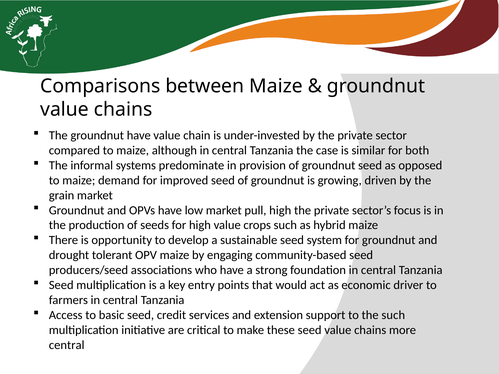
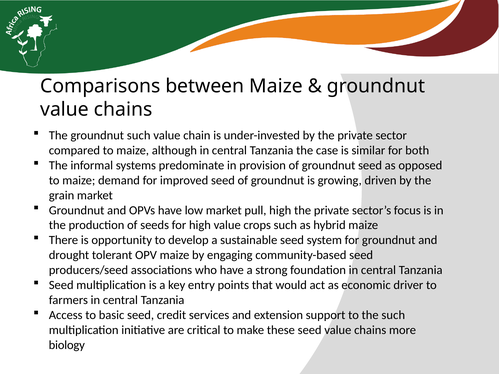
groundnut have: have -> such
central at (67, 345): central -> biology
